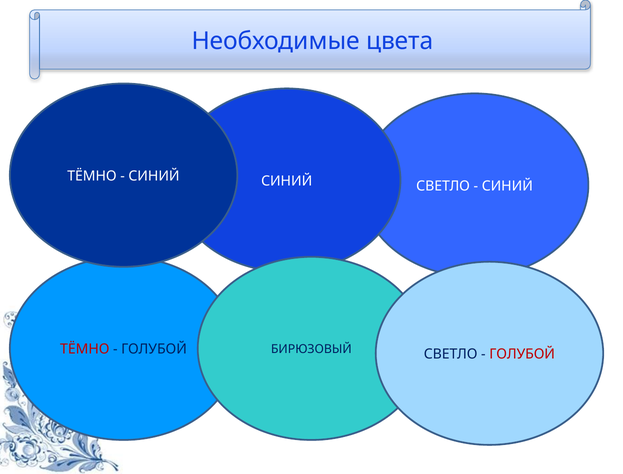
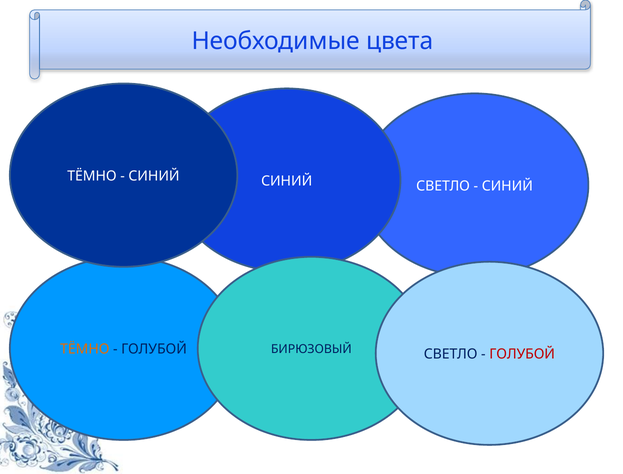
ТЁМНО at (85, 349) colour: red -> orange
